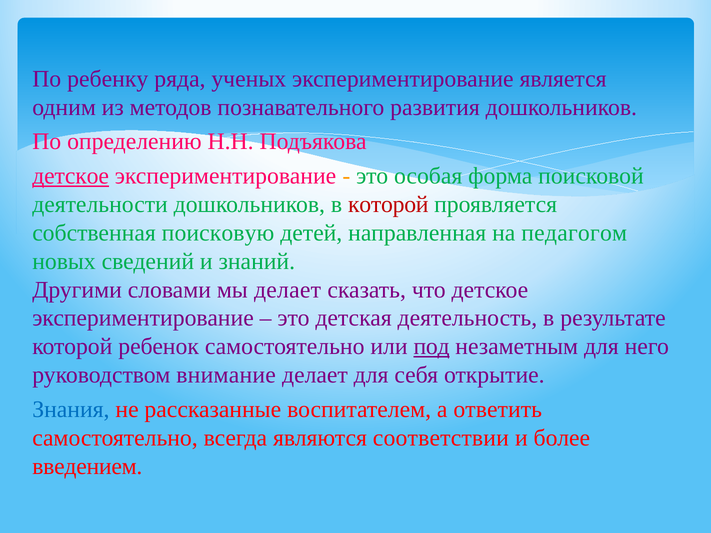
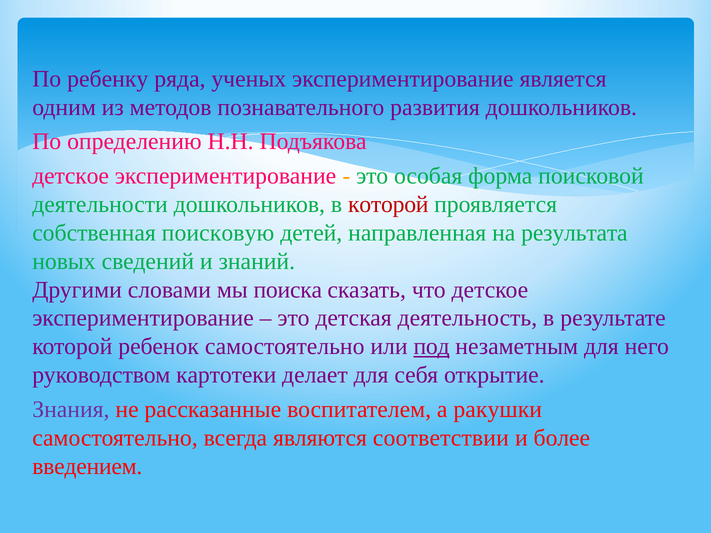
детское at (71, 176) underline: present -> none
педагогом: педагогом -> результата
мы делает: делает -> поиска
внимание: внимание -> картотеки
Знания colour: blue -> purple
ответить: ответить -> ракушки
